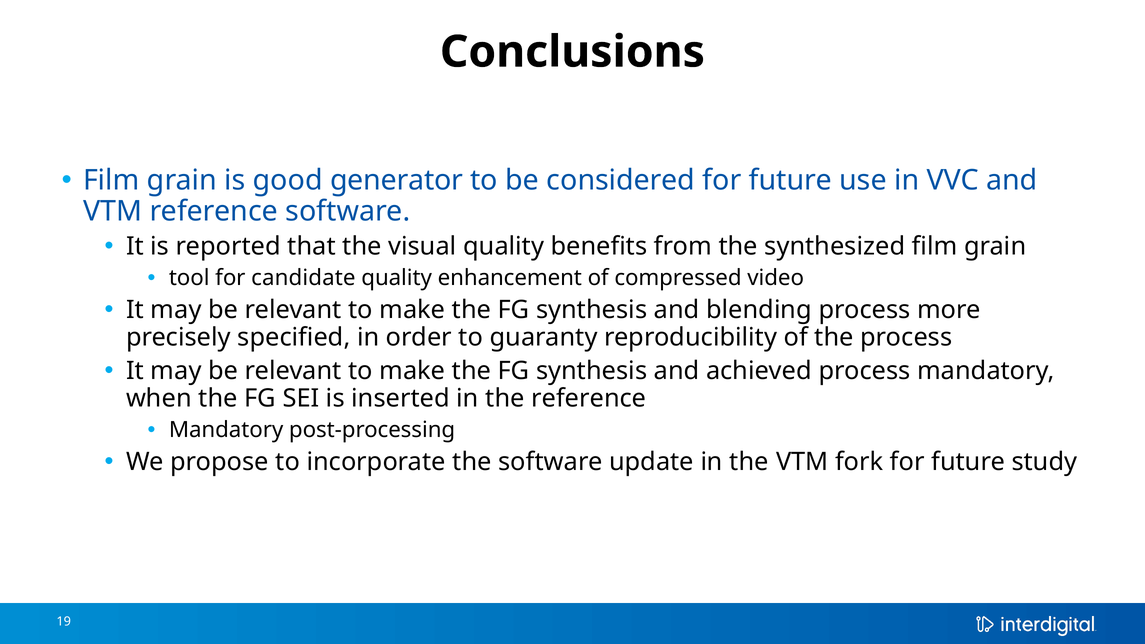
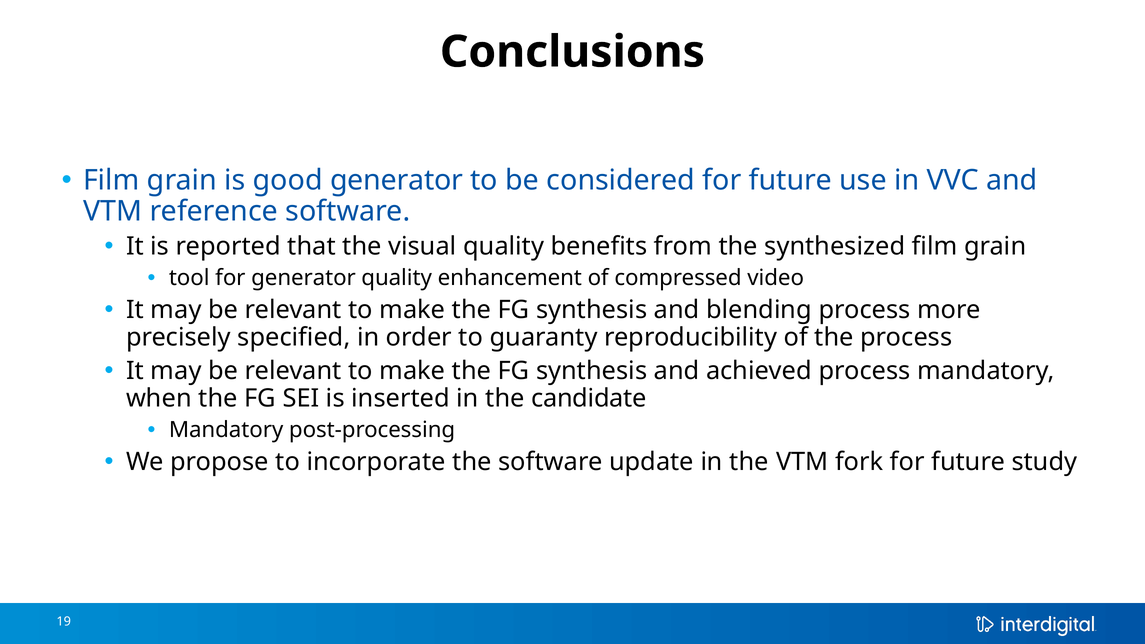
for candidate: candidate -> generator
the reference: reference -> candidate
